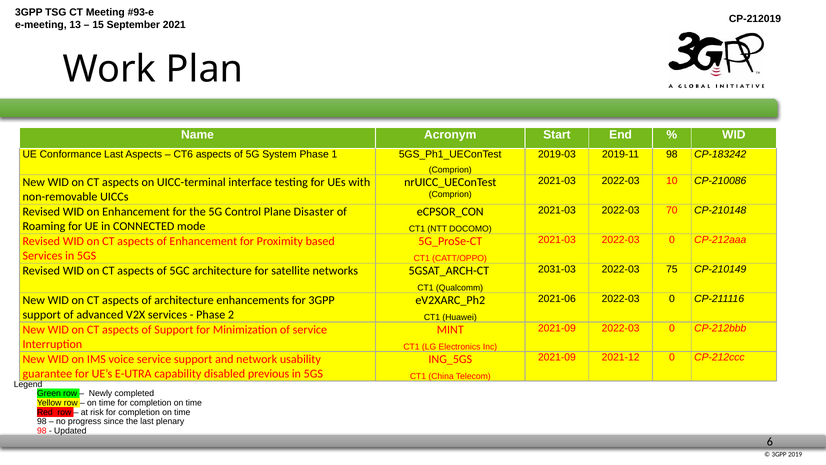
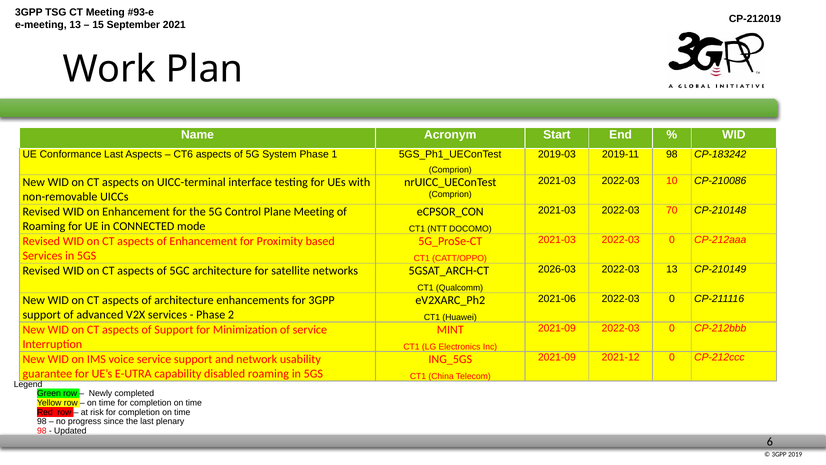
Plane Disaster: Disaster -> Meeting
2031-03: 2031-03 -> 2026-03
2022-03 75: 75 -> 13
disabled previous: previous -> roaming
